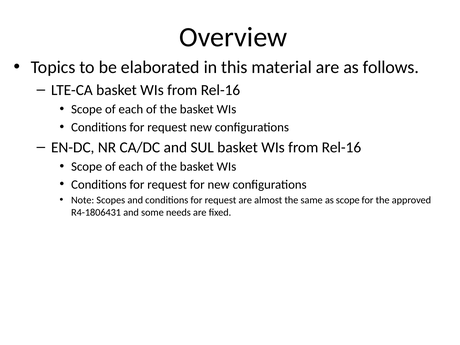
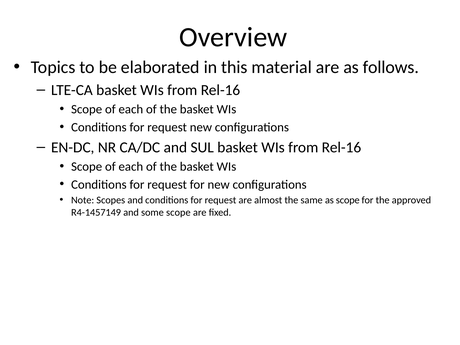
R4-1806431: R4-1806431 -> R4-1457149
some needs: needs -> scope
